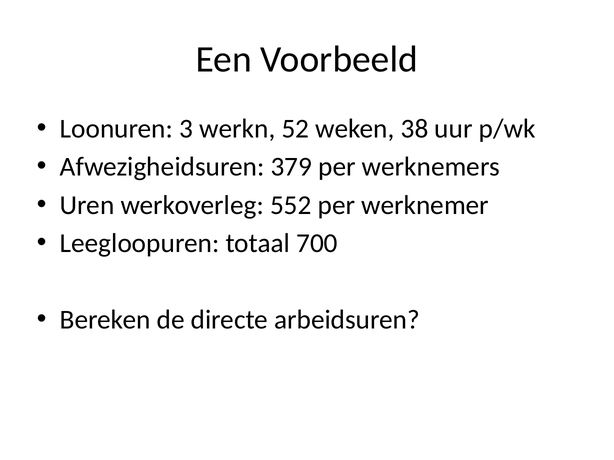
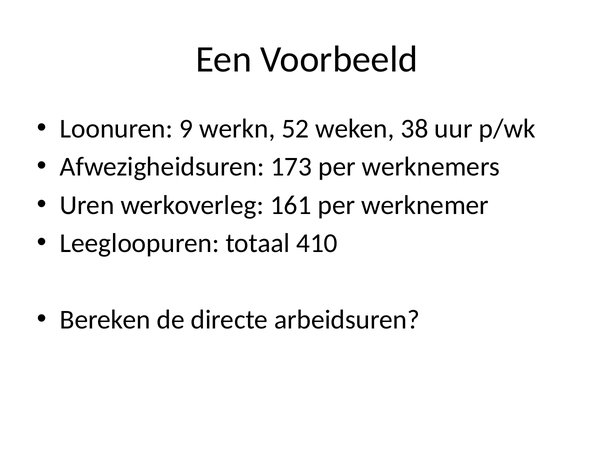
3: 3 -> 9
379: 379 -> 173
552: 552 -> 161
700: 700 -> 410
